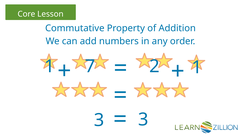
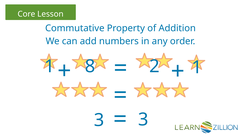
7: 7 -> 8
